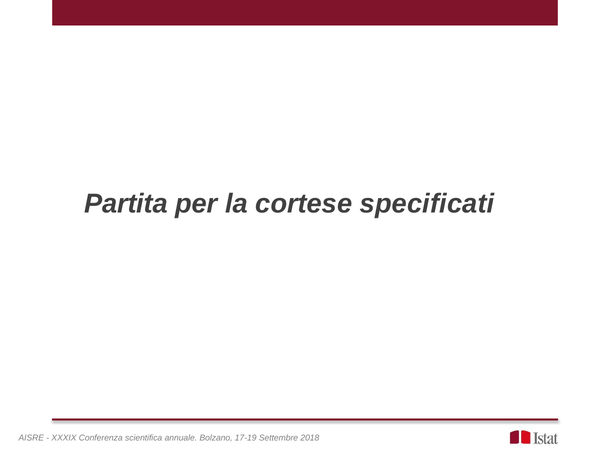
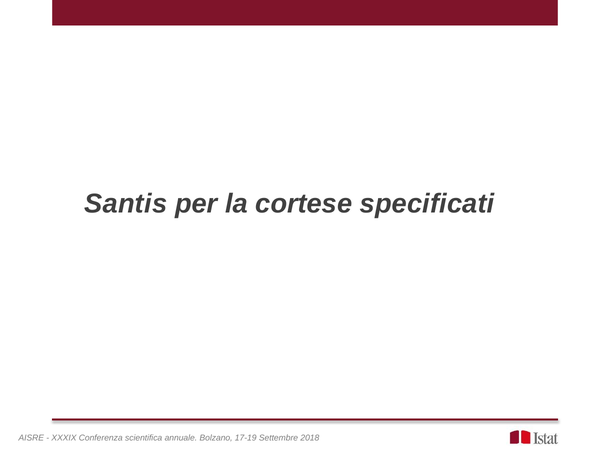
Partita: Partita -> Santis
